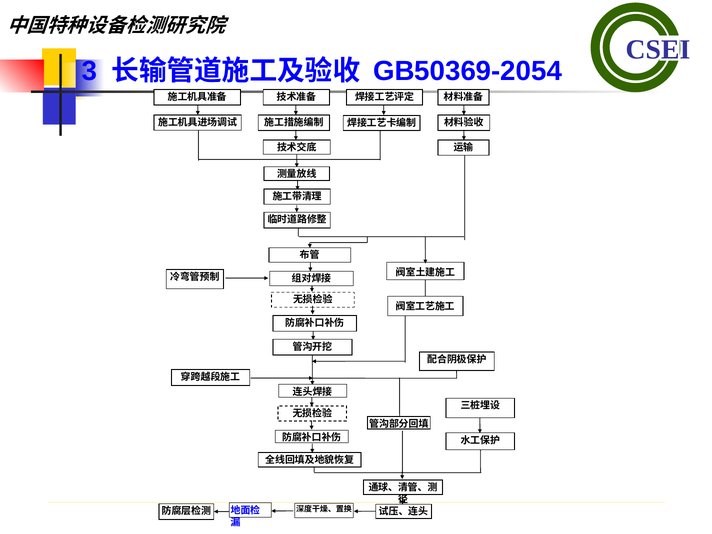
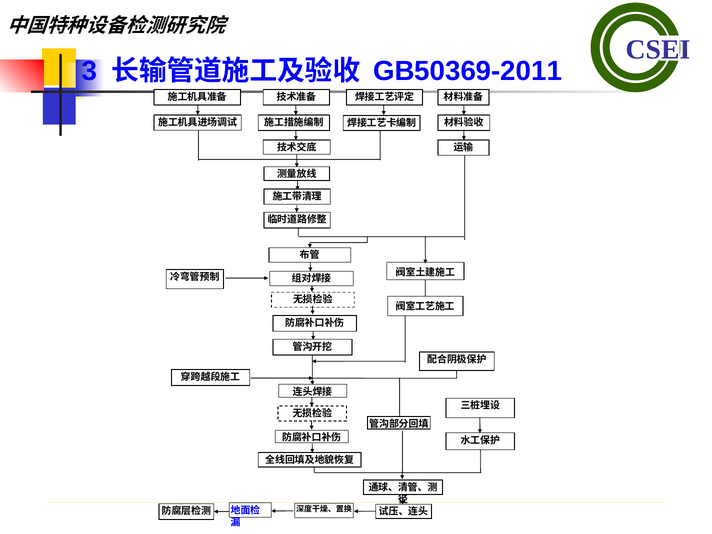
GB50369-2054: GB50369-2054 -> GB50369-2011
